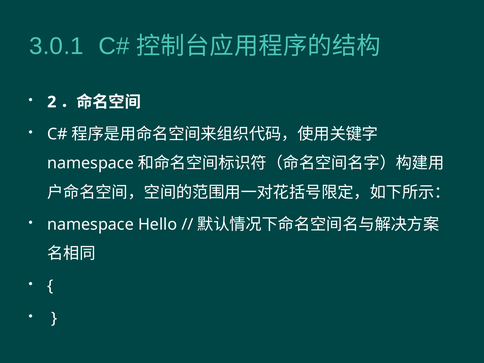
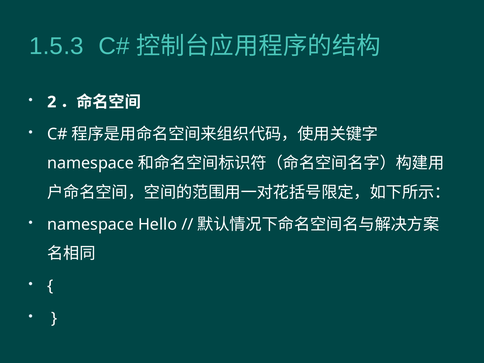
3.0.1: 3.0.1 -> 1.5.3
